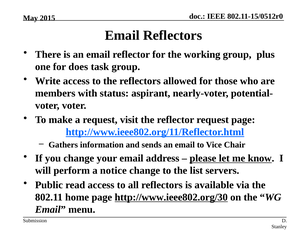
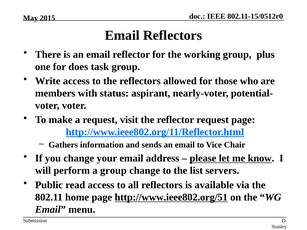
a notice: notice -> group
http://www.ieee802.org/30: http://www.ieee802.org/30 -> http://www.ieee802.org/51
